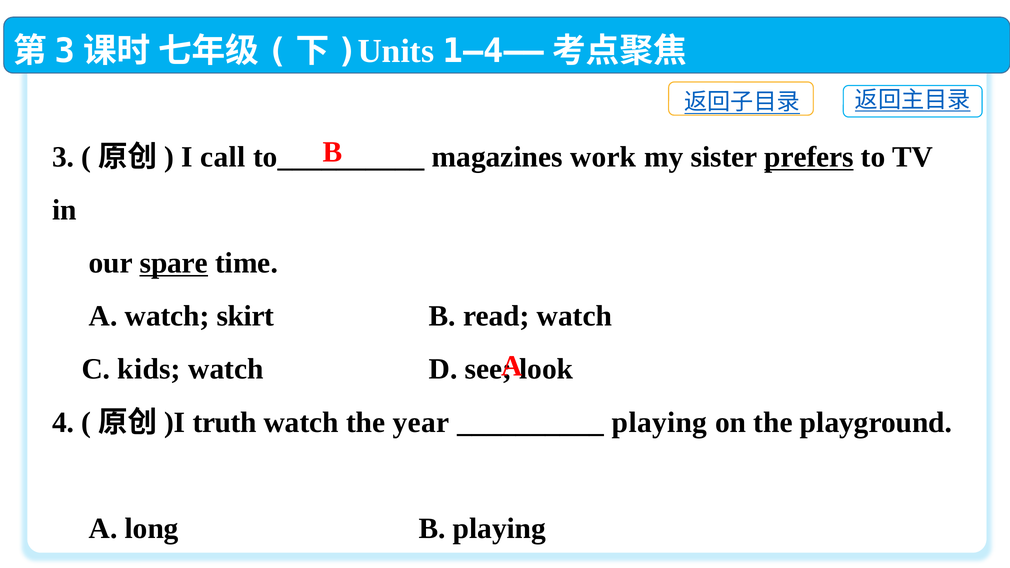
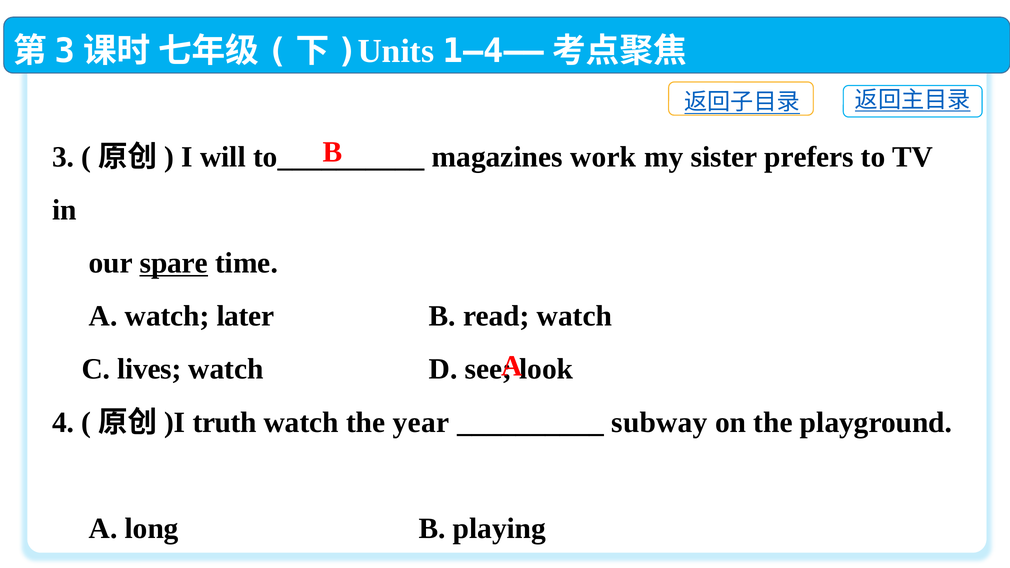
call: call -> will
prefers underline: present -> none
skirt: skirt -> later
kids: kids -> lives
playing at (659, 422): playing -> subway
